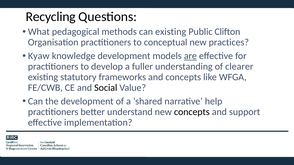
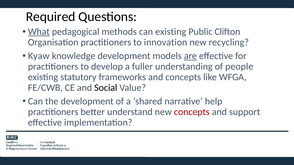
Recycling: Recycling -> Required
What underline: none -> present
conceptual: conceptual -> innovation
practices: practices -> recycling
clearer: clearer -> people
concepts at (192, 112) colour: black -> red
